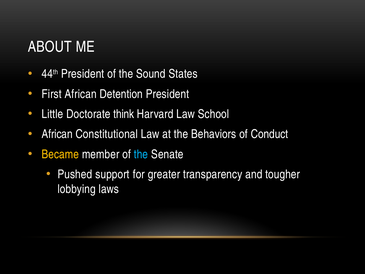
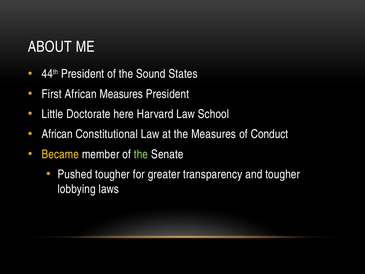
African Detention: Detention -> Measures
think: think -> here
the Behaviors: Behaviors -> Measures
the at (141, 154) colour: light blue -> light green
Pushed support: support -> tougher
